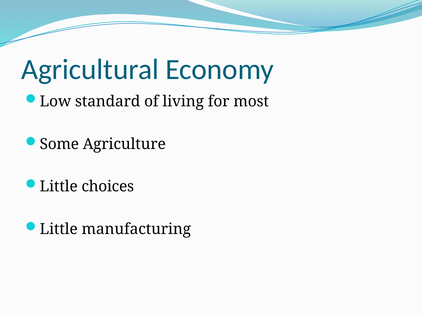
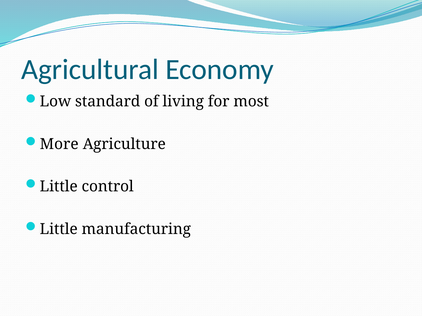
Some: Some -> More
choices: choices -> control
